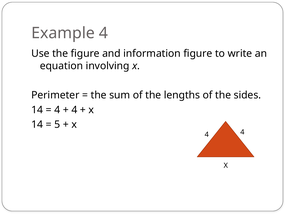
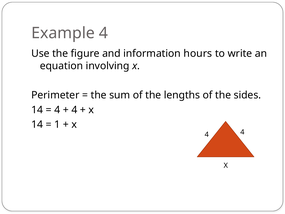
information figure: figure -> hours
5: 5 -> 1
